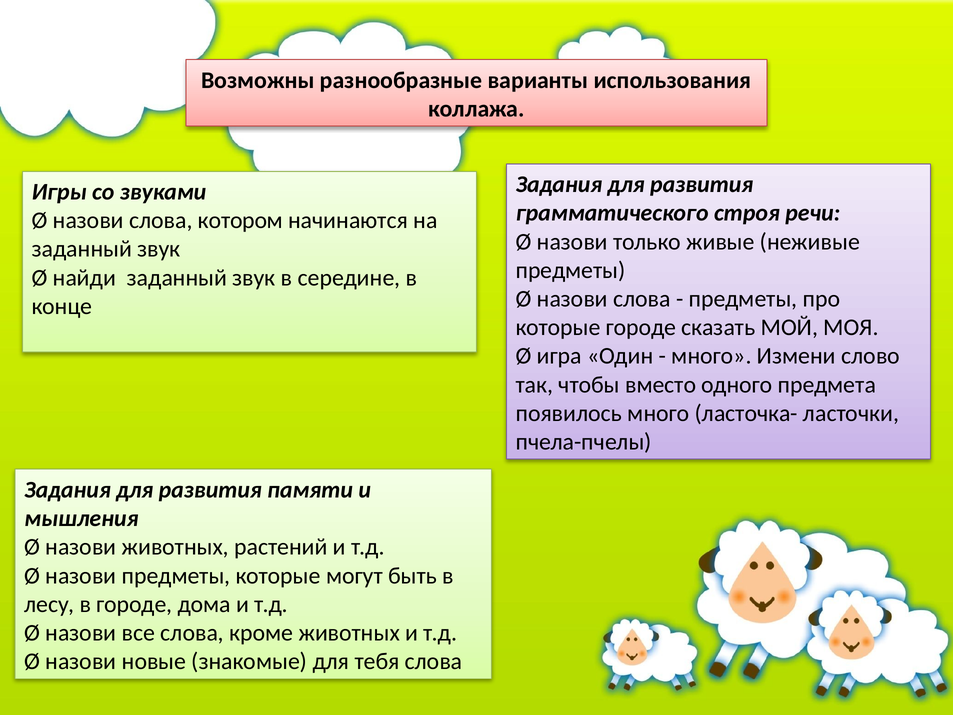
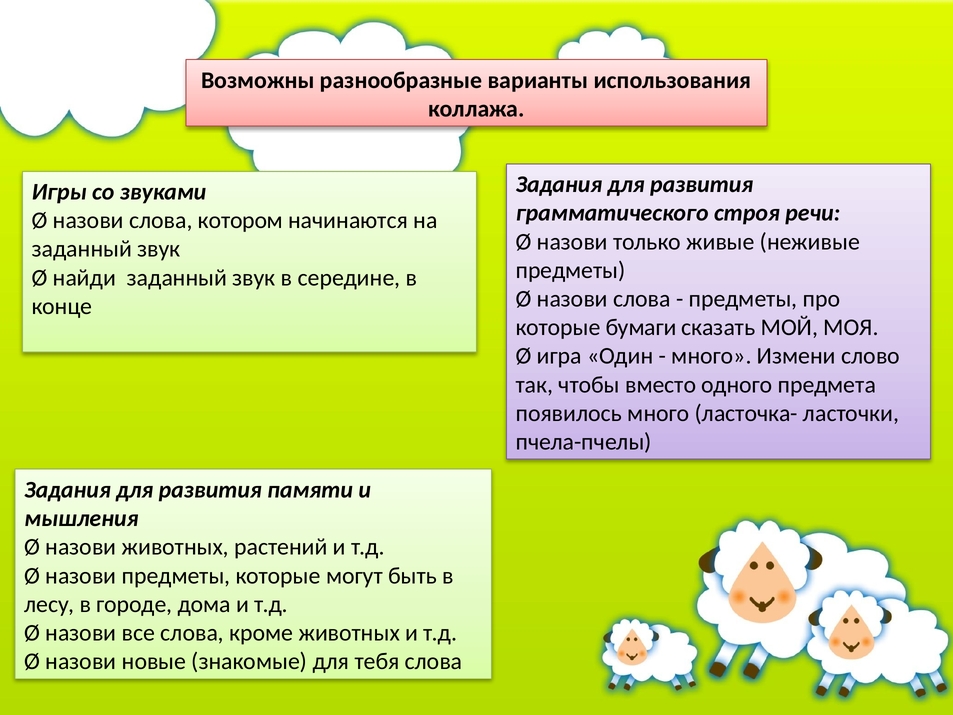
которые городе: городе -> бумаги
